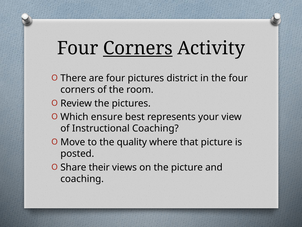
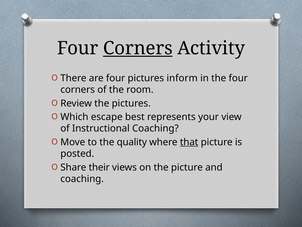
district: district -> inform
ensure: ensure -> escape
that underline: none -> present
